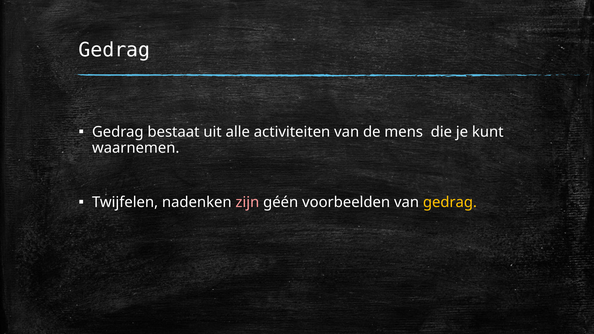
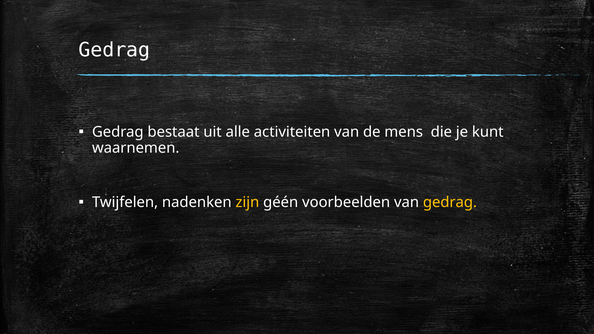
zijn colour: pink -> yellow
